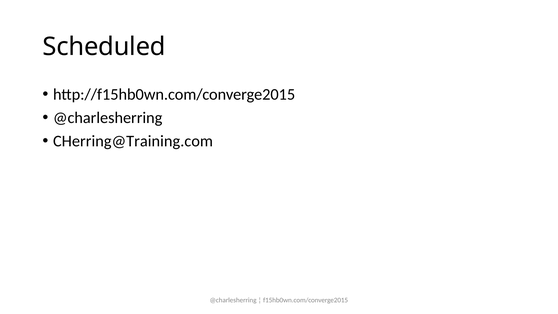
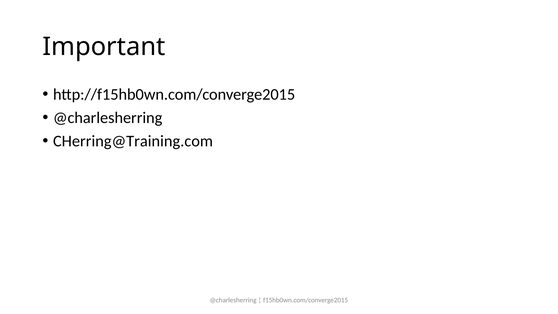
Scheduled: Scheduled -> Important
